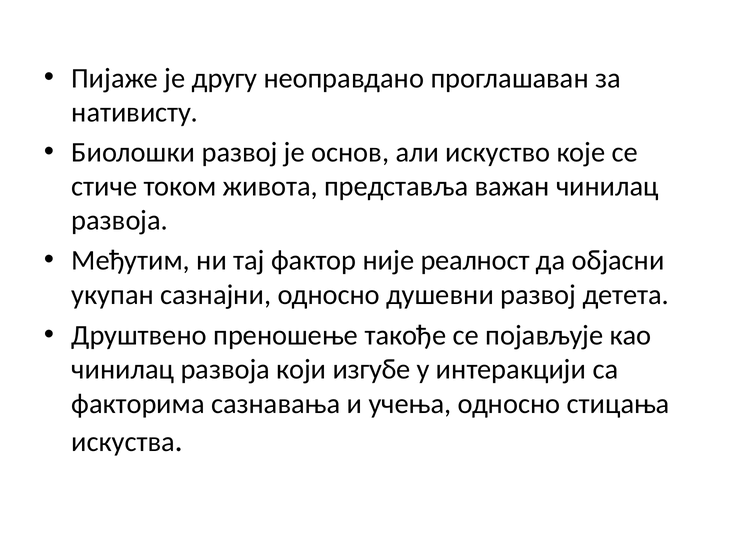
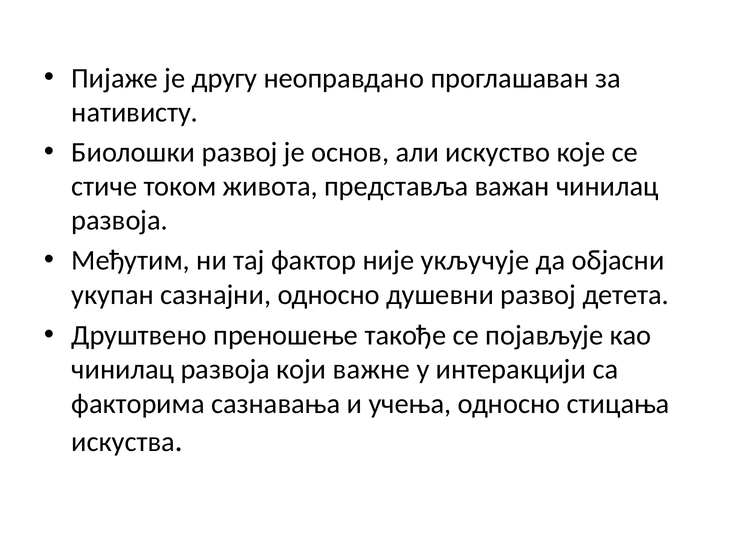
реалност: реалност -> укључује
изгубе: изгубе -> важне
